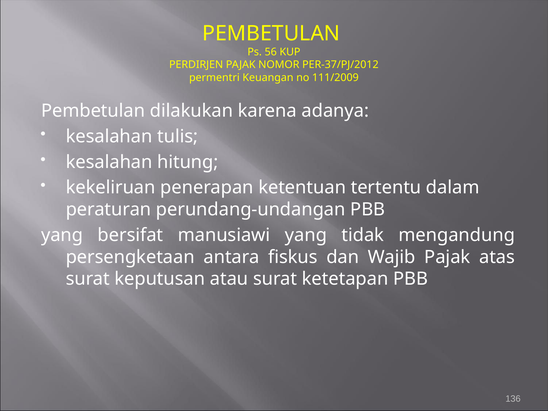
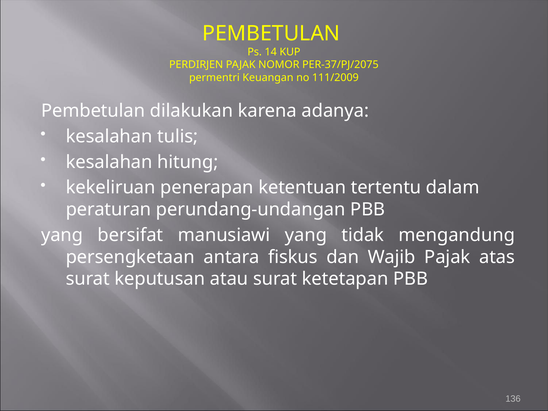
56: 56 -> 14
PER-37/PJ/2012: PER-37/PJ/2012 -> PER-37/PJ/2075
